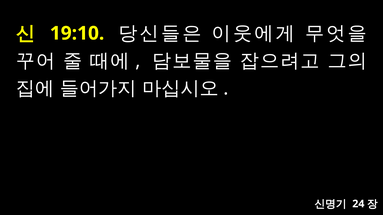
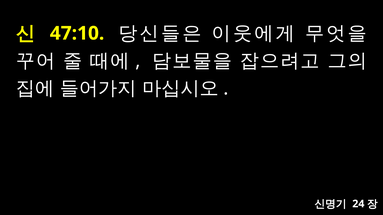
19:10: 19:10 -> 47:10
